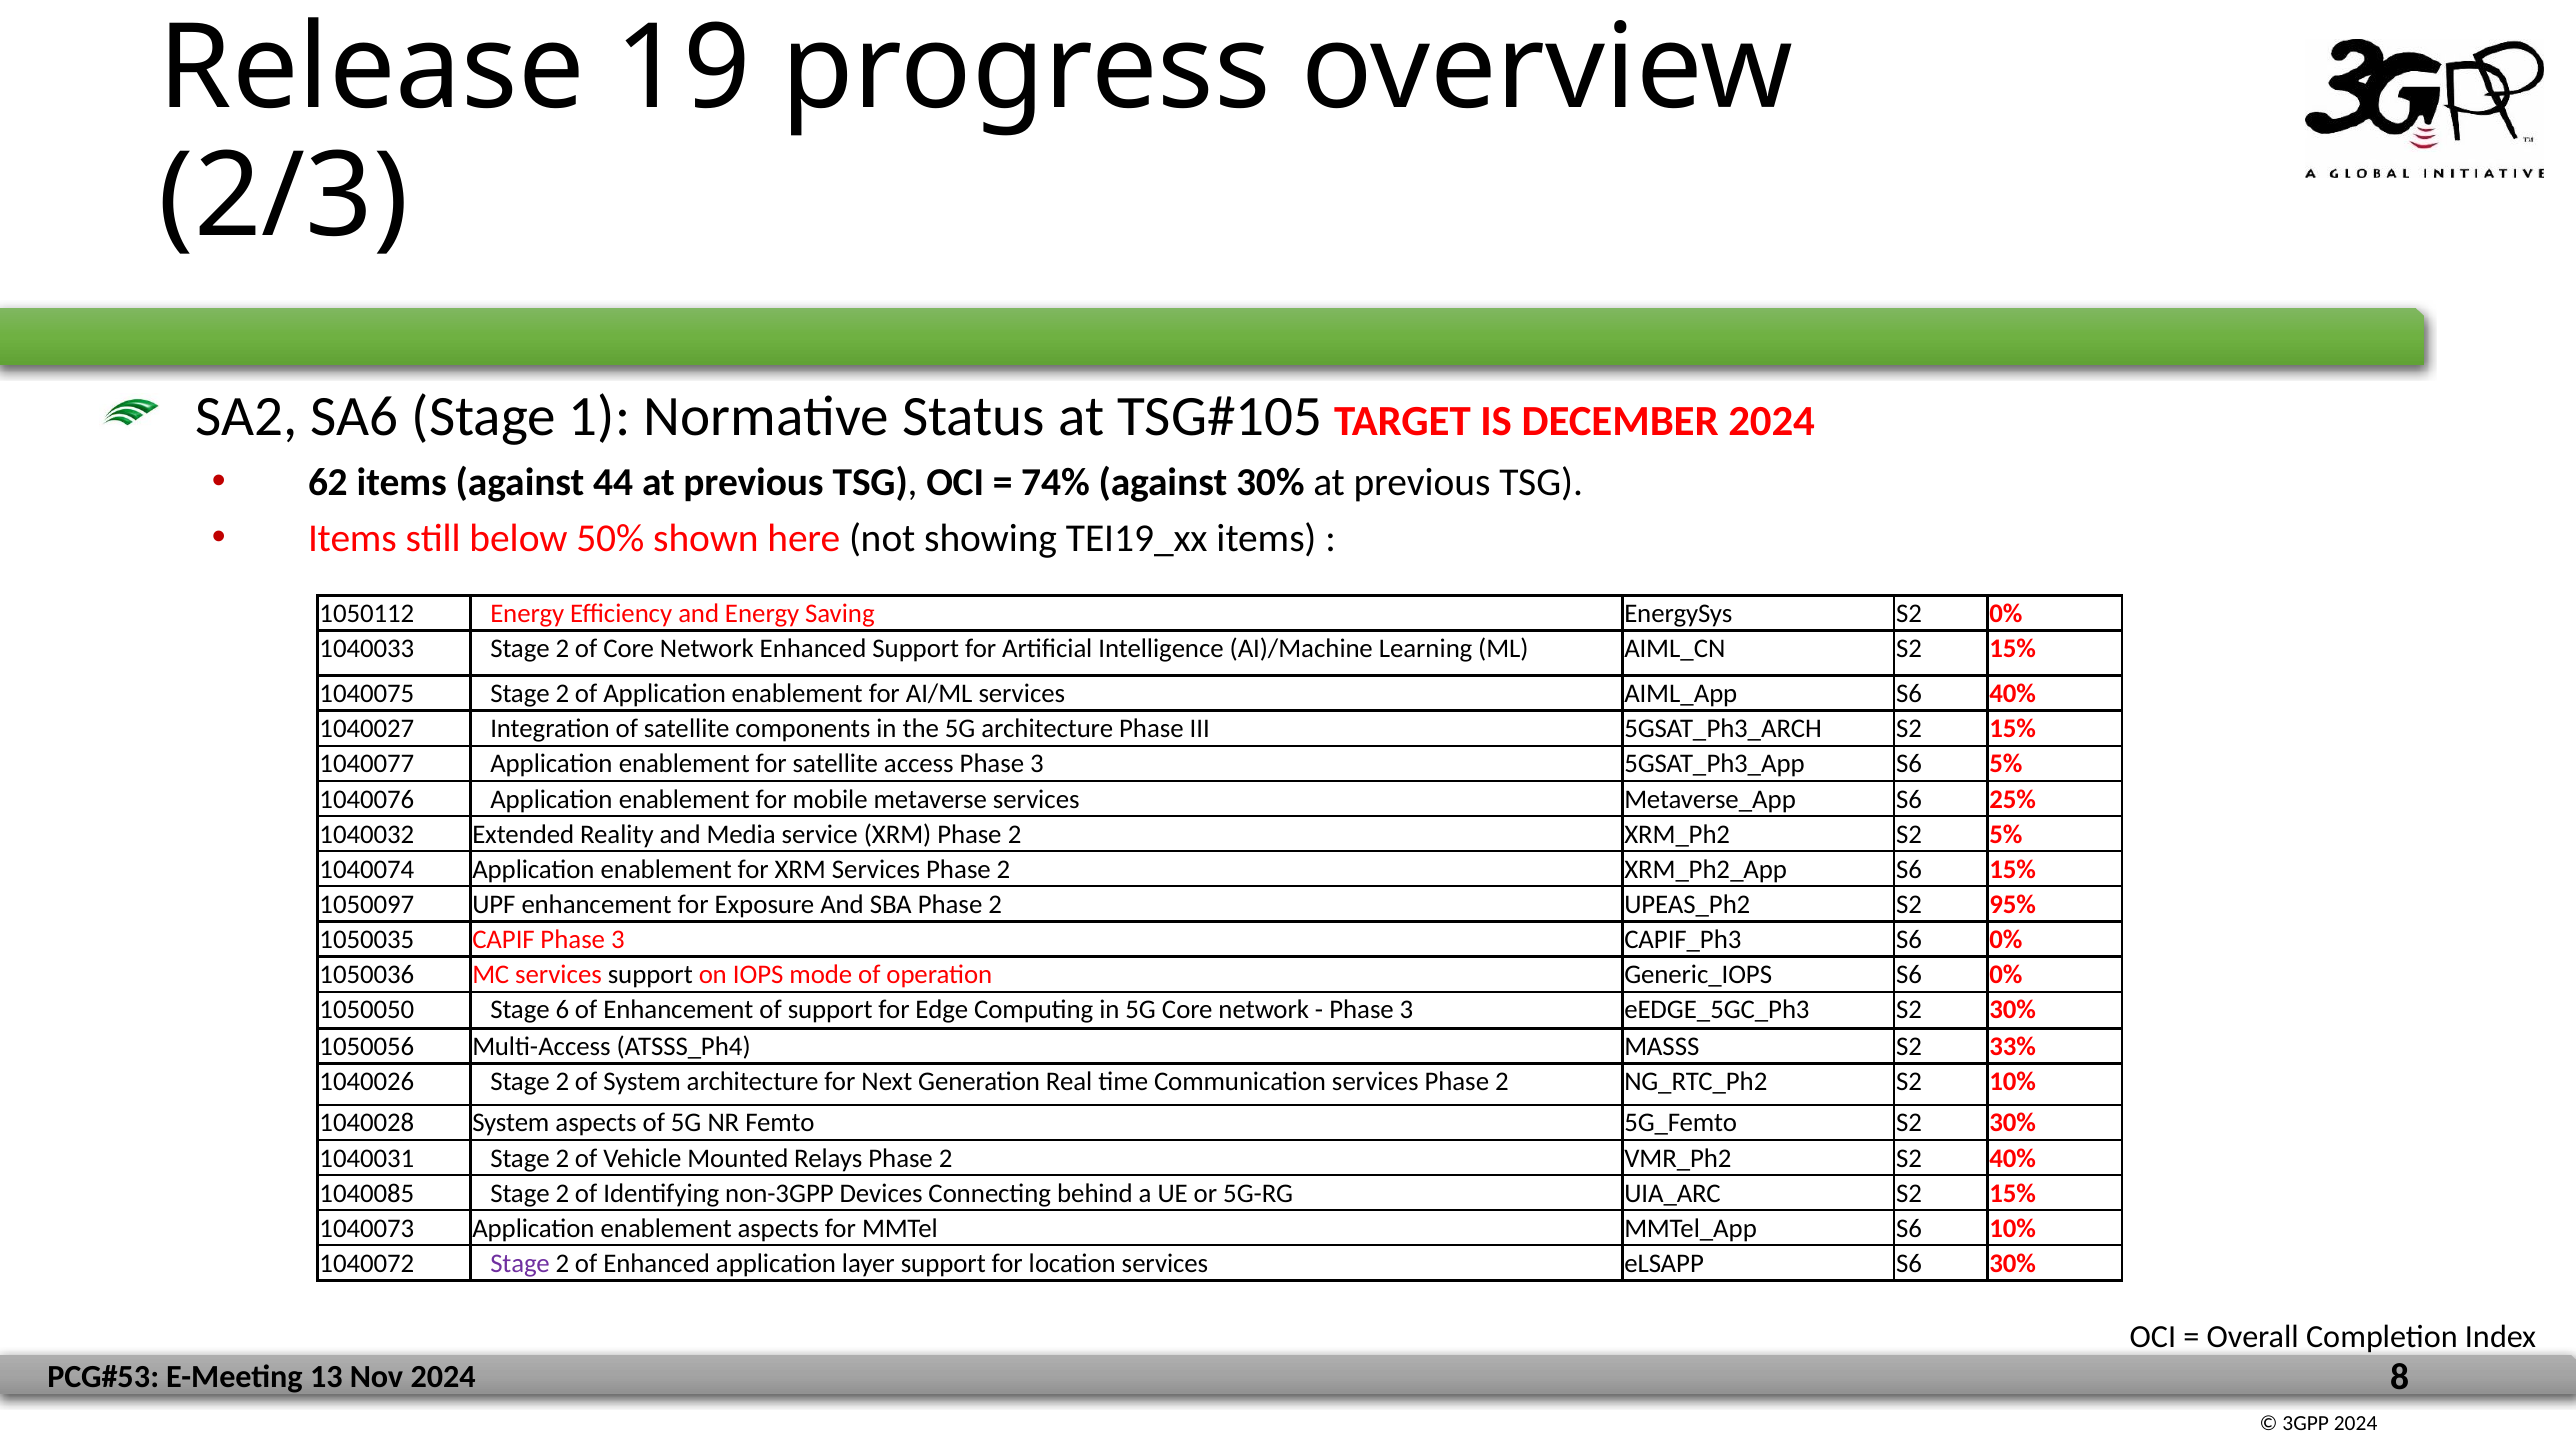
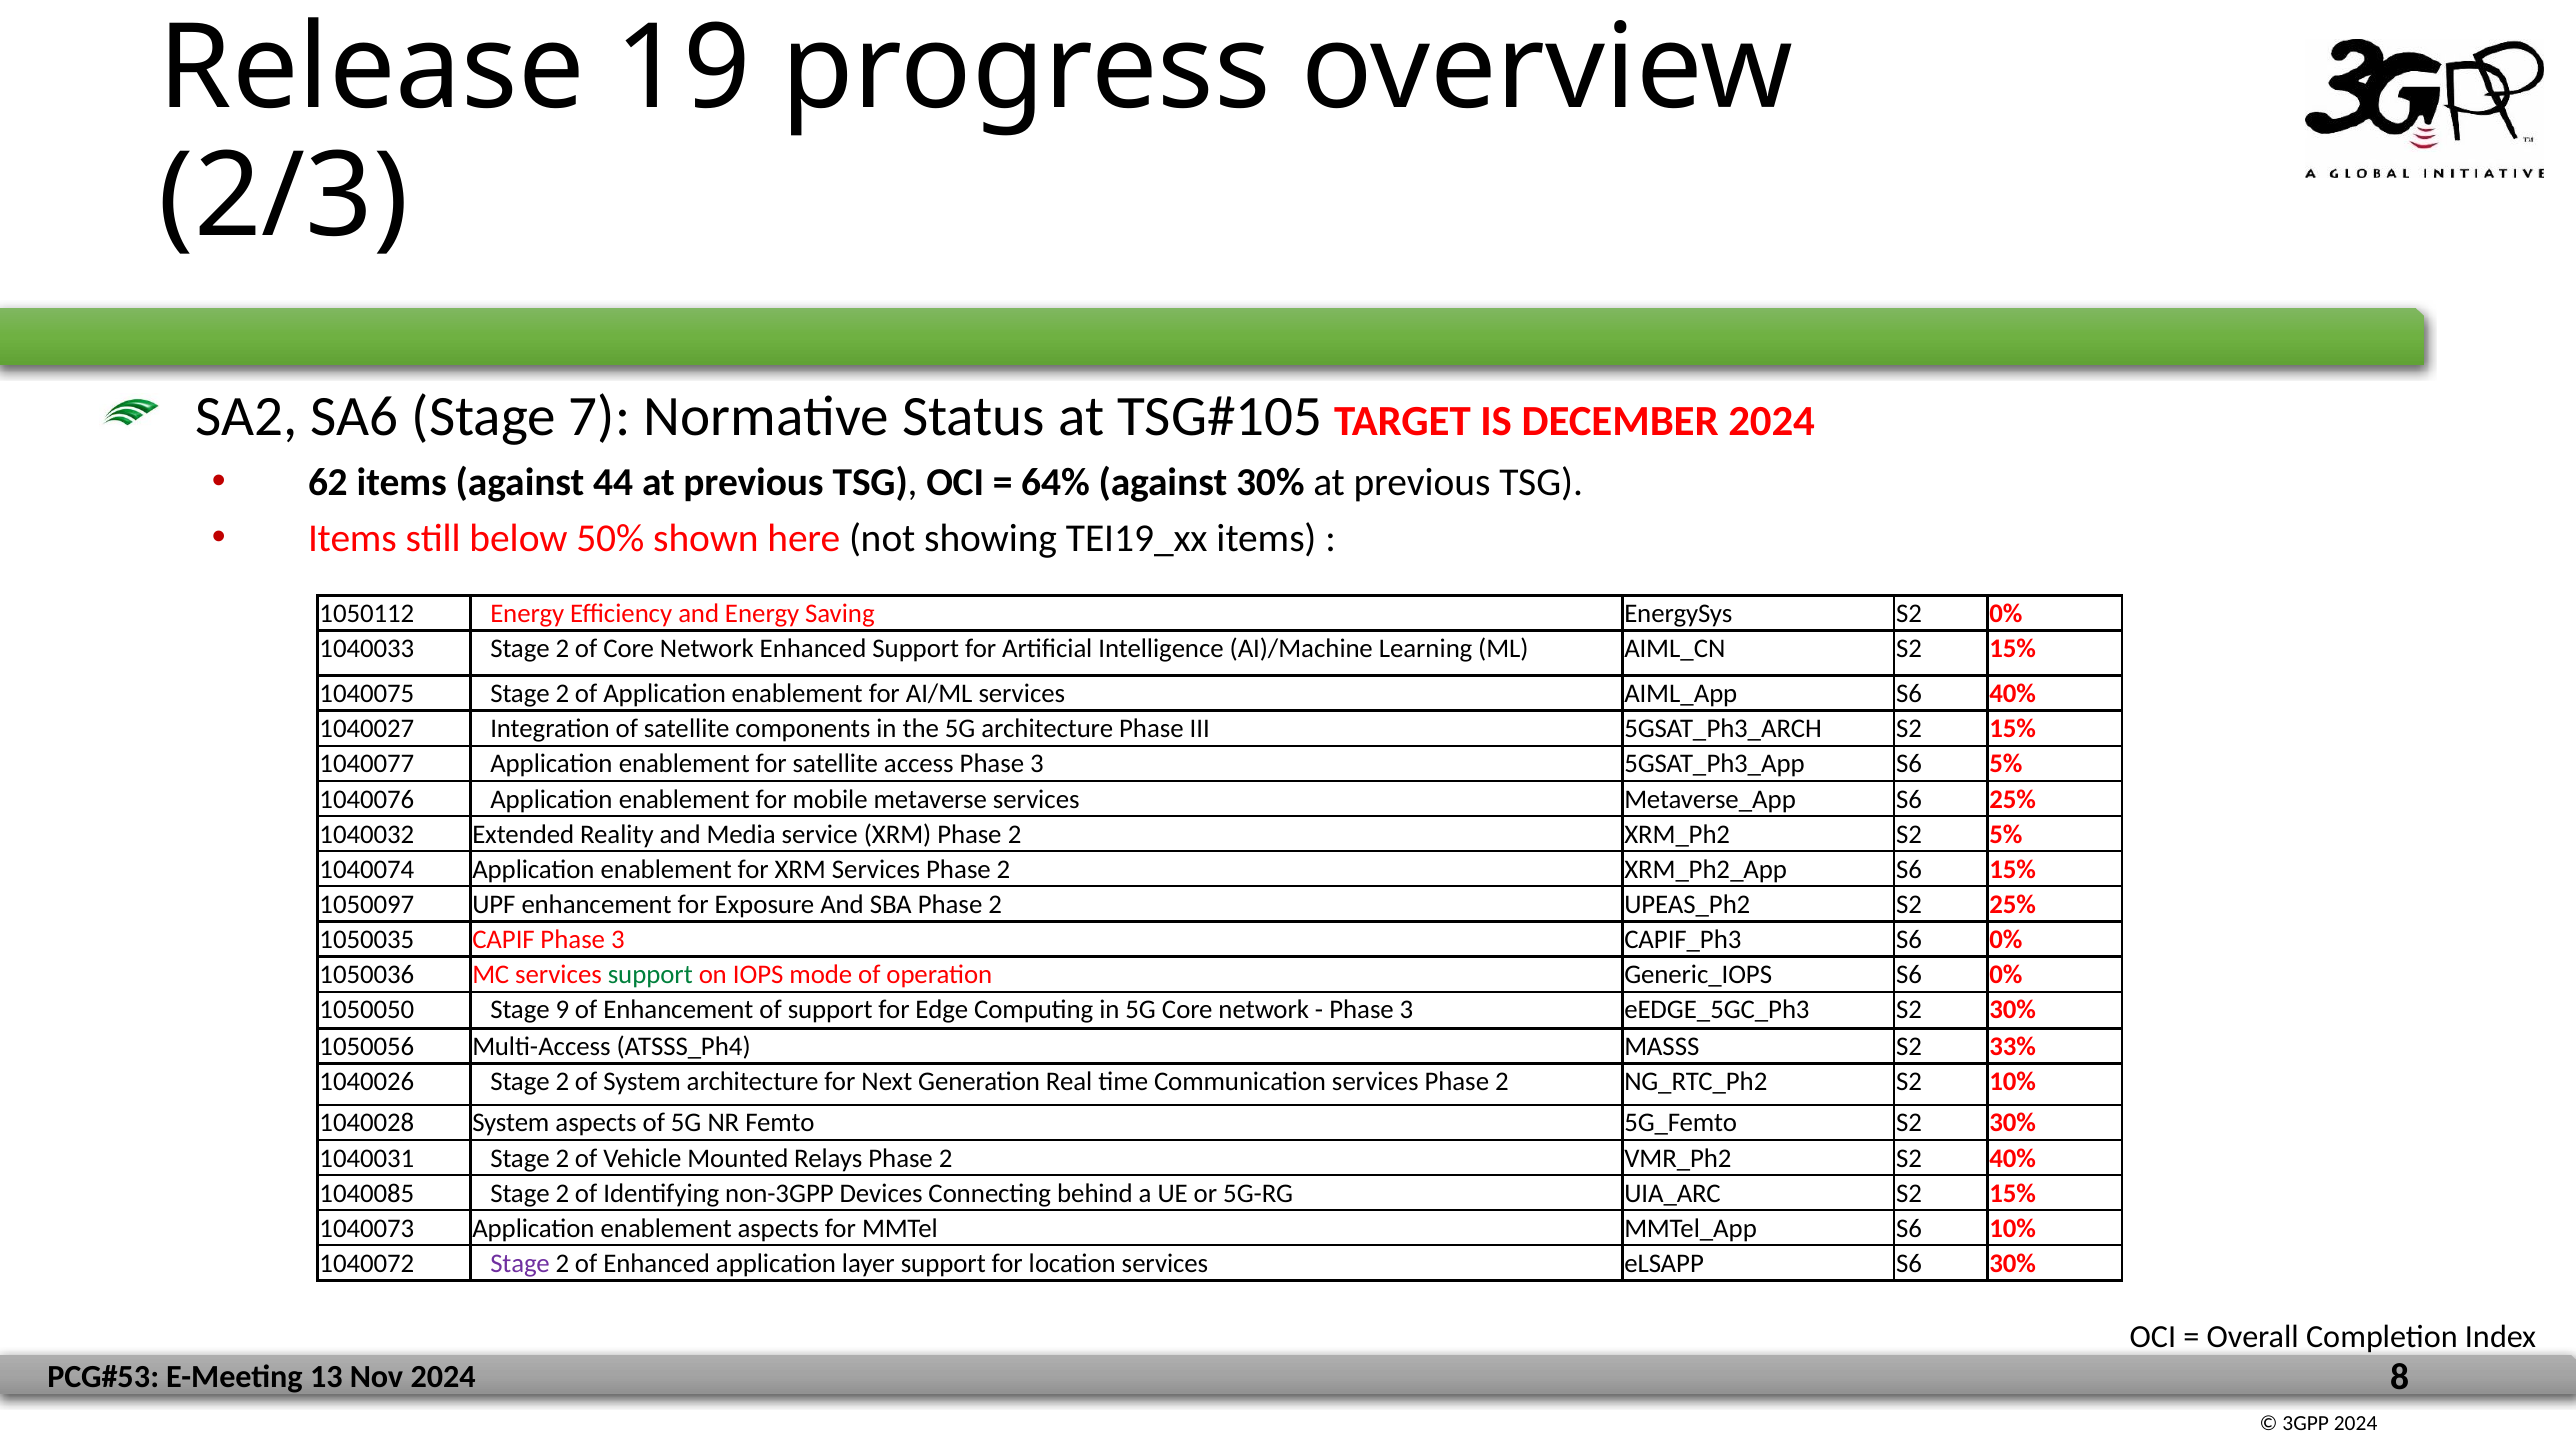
1: 1 -> 7
74%: 74% -> 64%
S2 95%: 95% -> 25%
support at (650, 975) colour: black -> green
6: 6 -> 9
